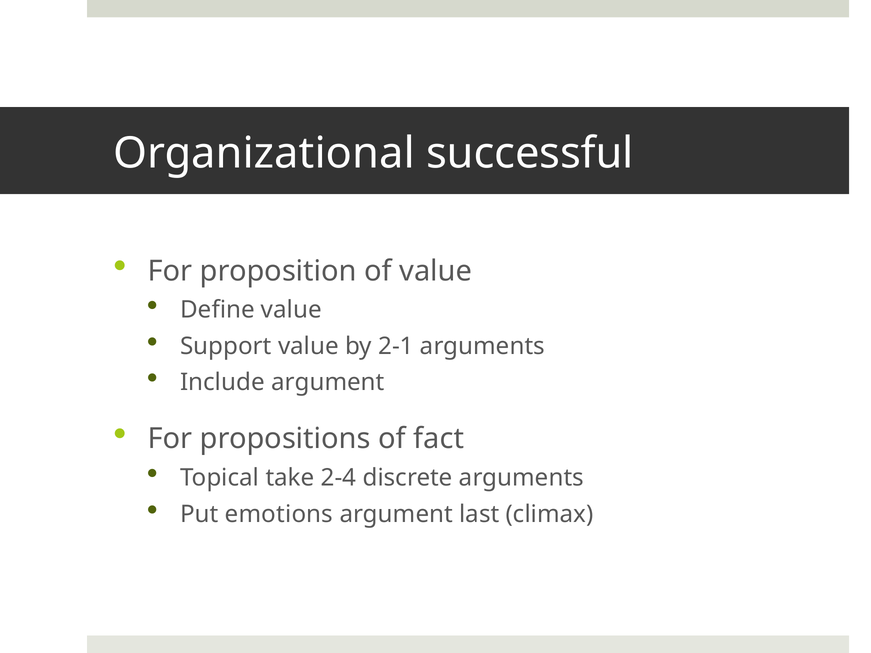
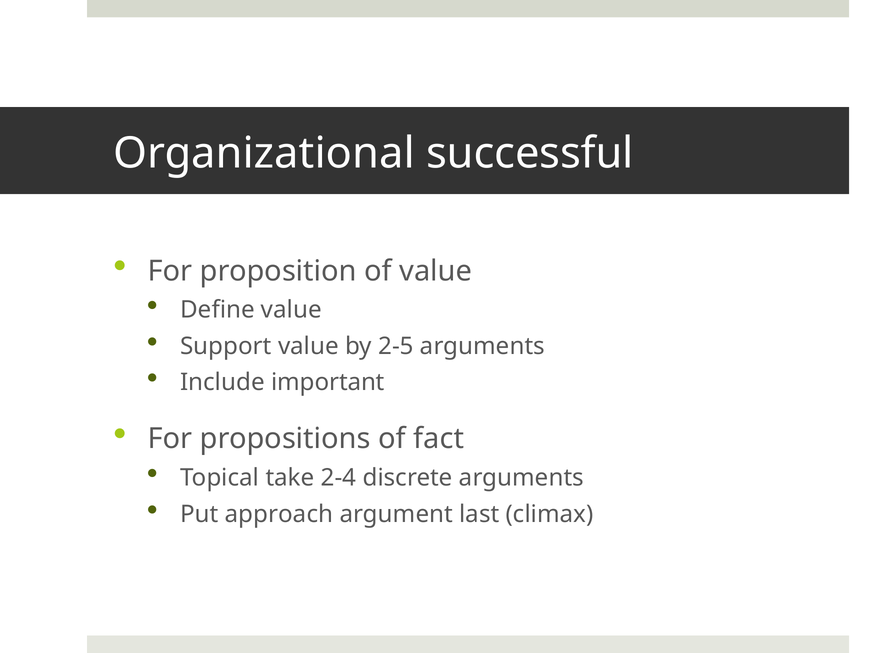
2-1: 2-1 -> 2-5
Include argument: argument -> important
emotions: emotions -> approach
